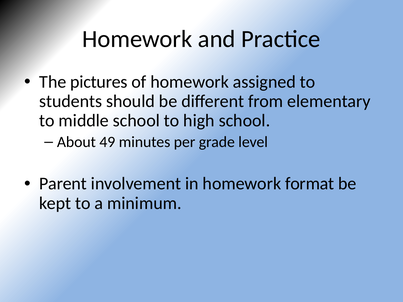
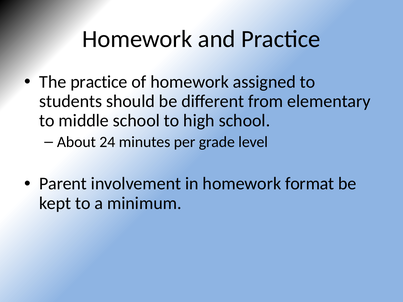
The pictures: pictures -> practice
49: 49 -> 24
